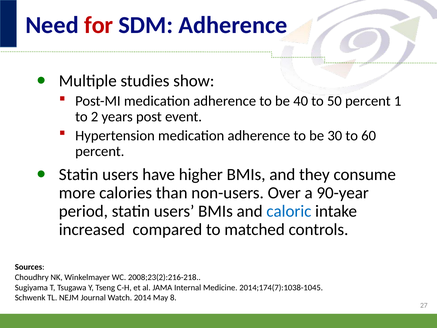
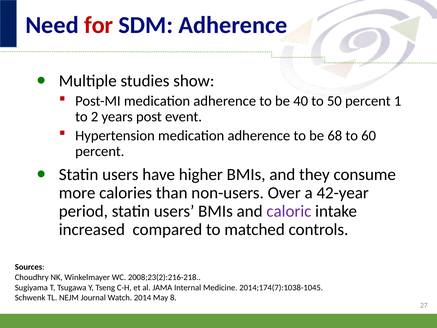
30: 30 -> 68
90-year: 90-year -> 42-year
caloric colour: blue -> purple
